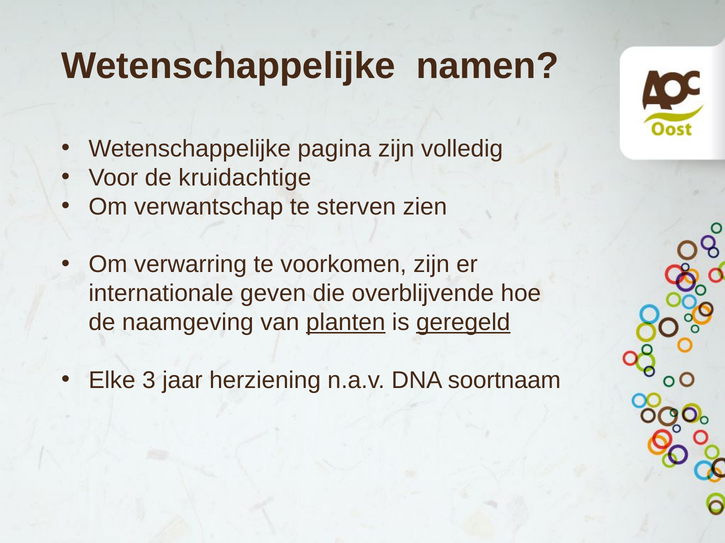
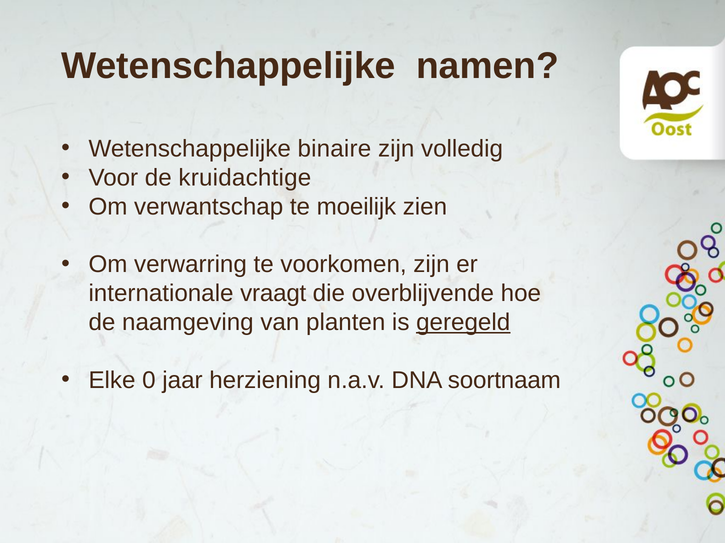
pagina: pagina -> binaire
sterven: sterven -> moeilijk
geven: geven -> vraagt
planten underline: present -> none
3: 3 -> 0
